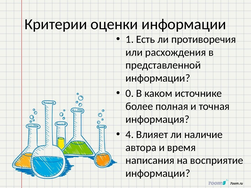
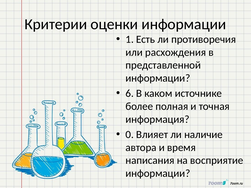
0: 0 -> 6
4: 4 -> 0
